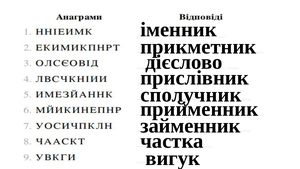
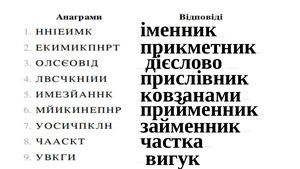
сполучник: сполучник -> ковзанами
